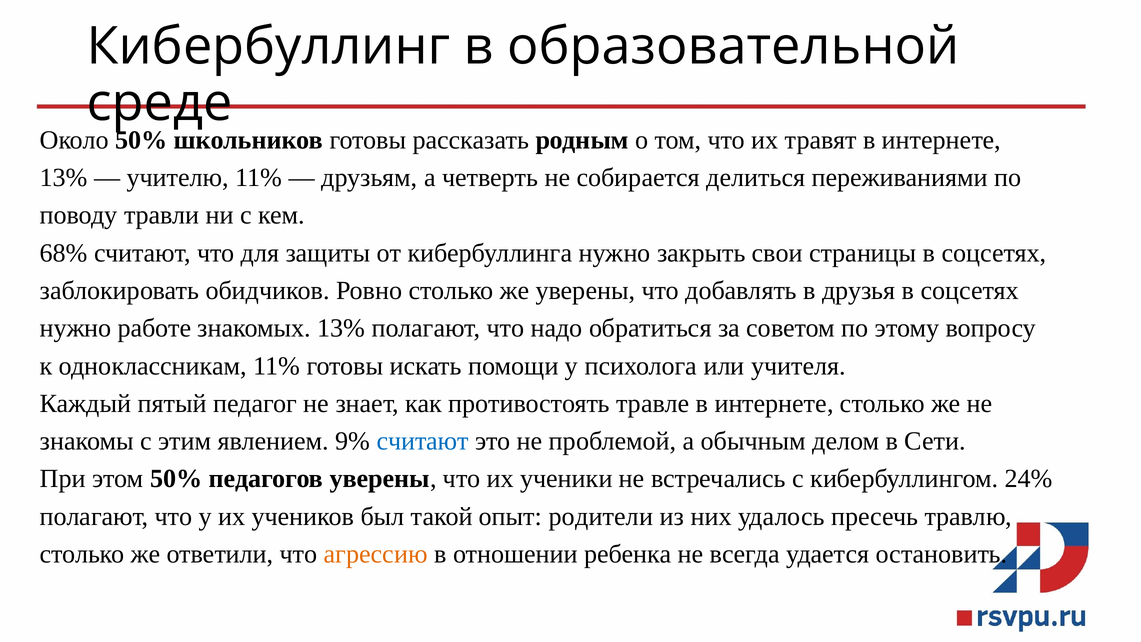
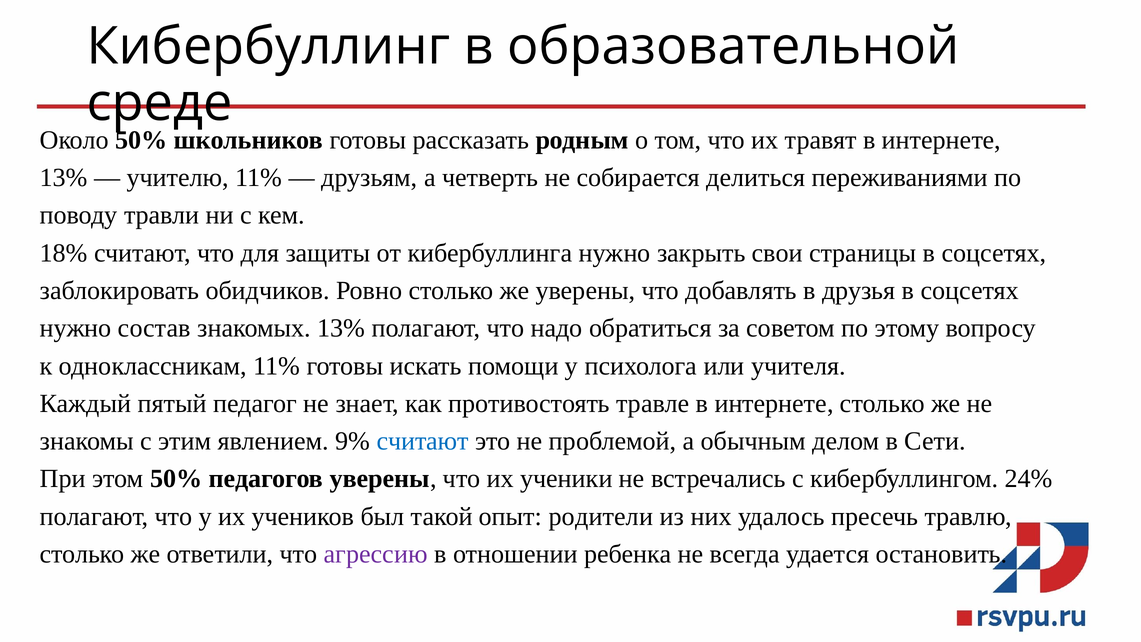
68%: 68% -> 18%
работе: работе -> состав
агрессию colour: orange -> purple
